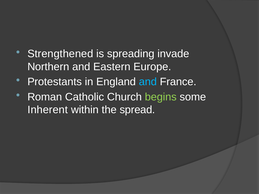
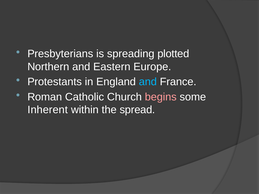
Strengthened: Strengthened -> Presbyterians
invade: invade -> plotted
begins colour: light green -> pink
